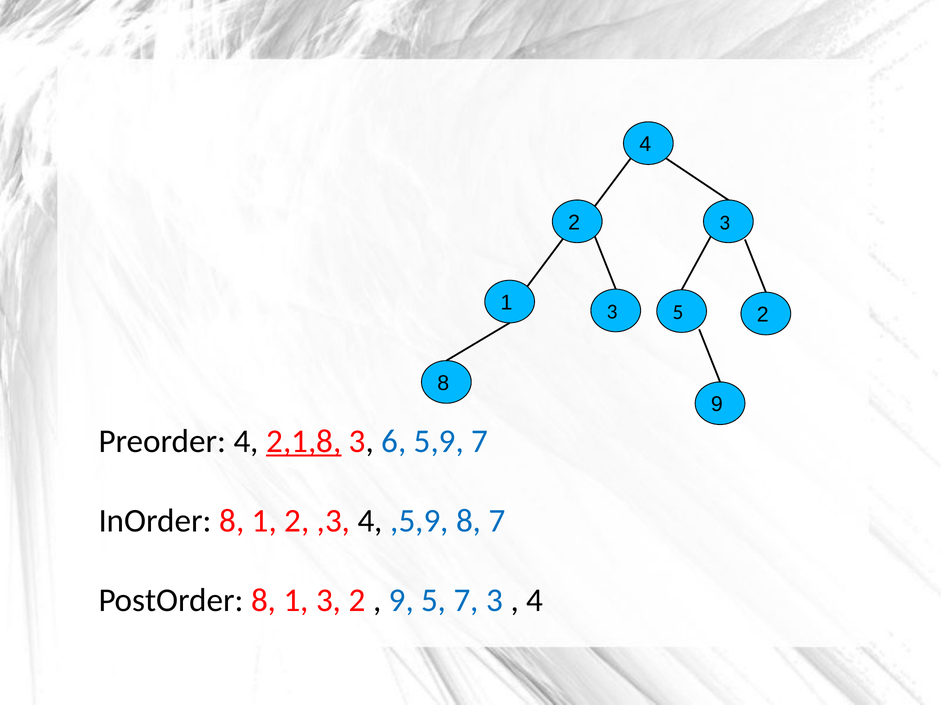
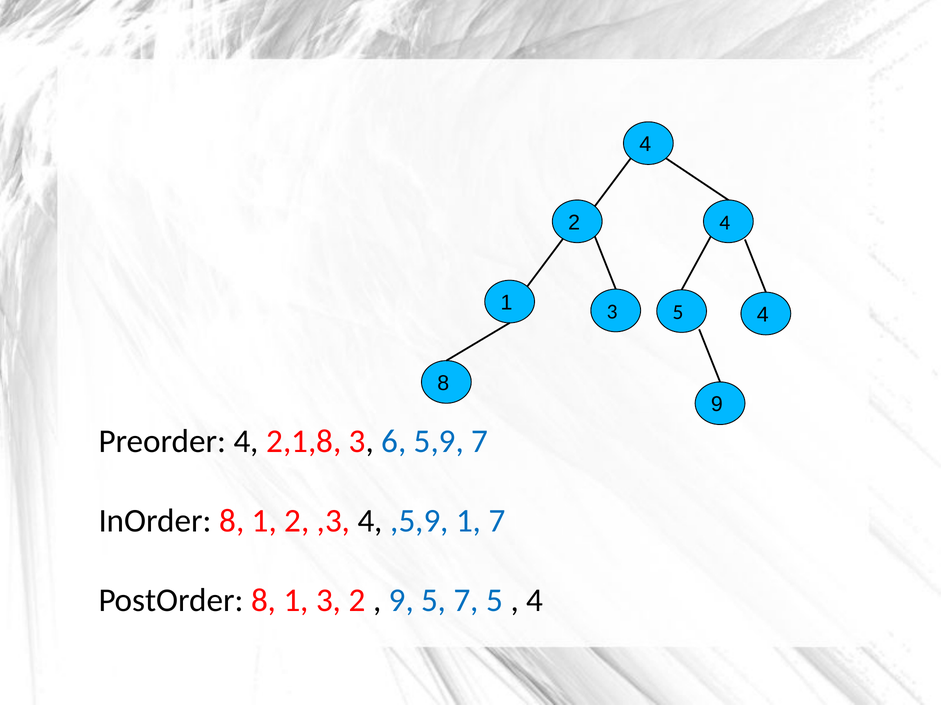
2 3: 3 -> 4
5 2: 2 -> 4
2,1,8 underline: present -> none
,5,9 8: 8 -> 1
7 3: 3 -> 5
